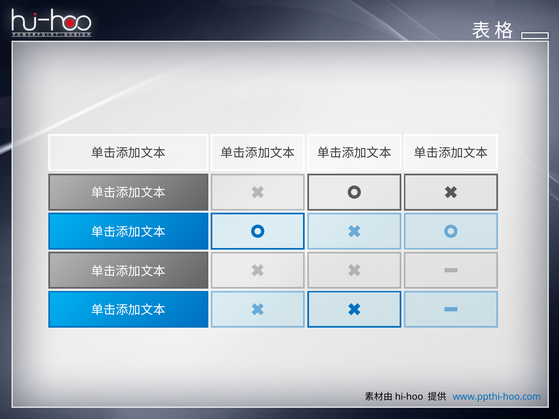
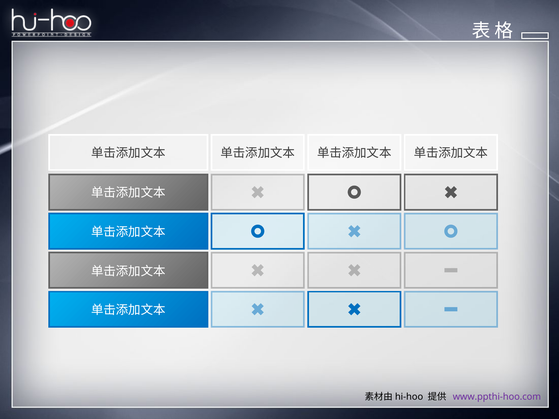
www.ppthi-hoo.com colour: blue -> purple
